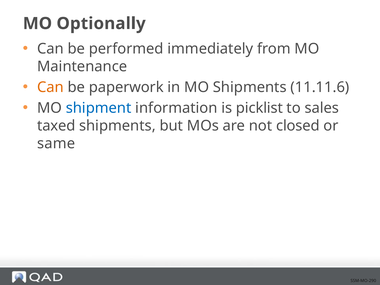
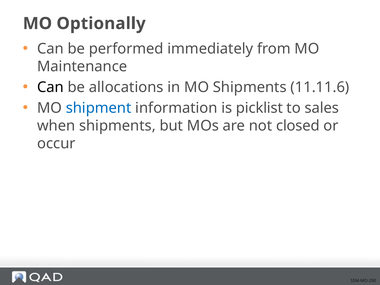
Can at (50, 87) colour: orange -> black
paperwork: paperwork -> allocations
taxed: taxed -> when
same: same -> occur
